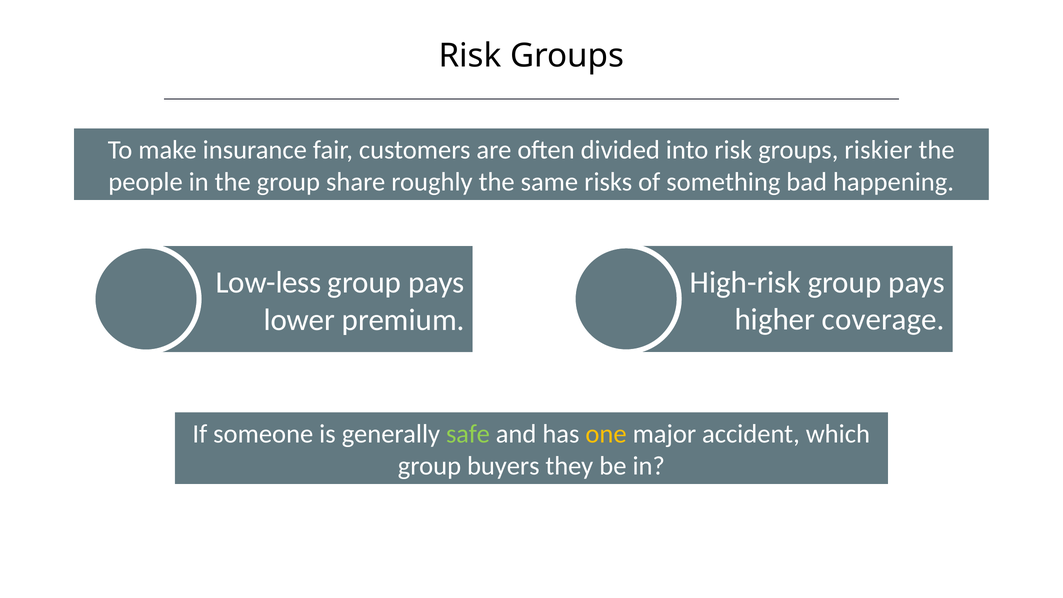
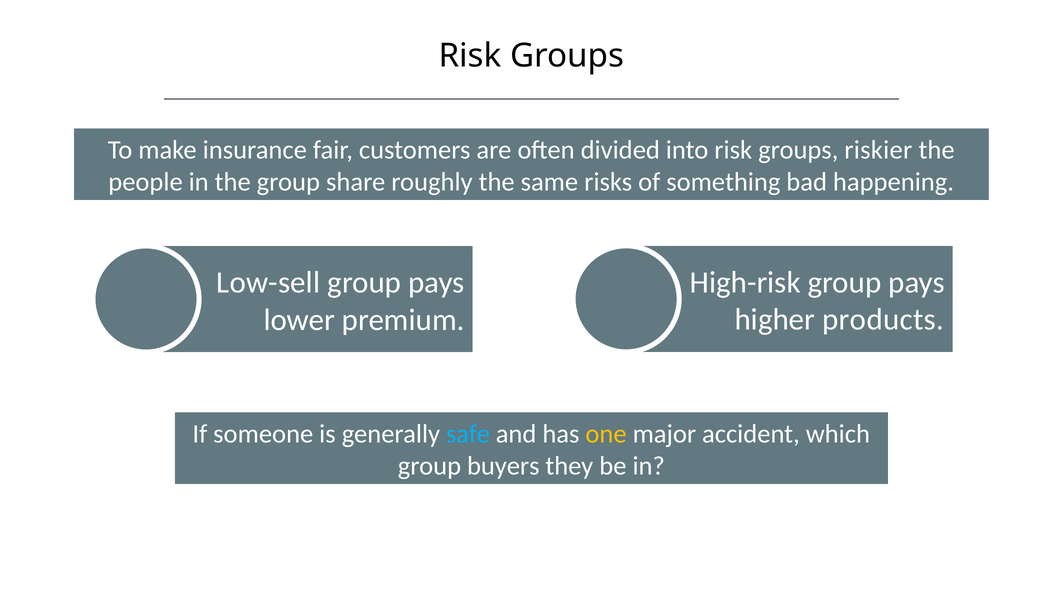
Low-less: Low-less -> Low-sell
coverage: coverage -> products
safe colour: light green -> light blue
